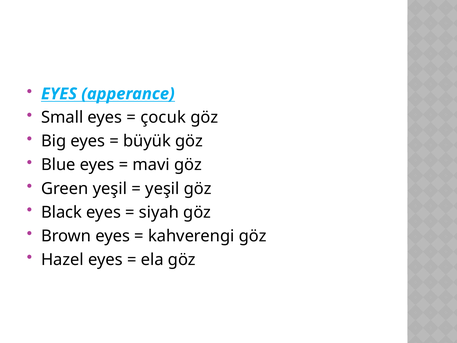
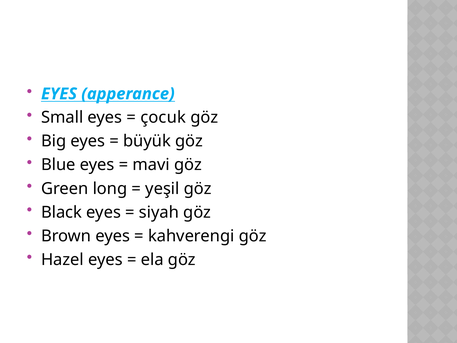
Green yeşil: yeşil -> long
